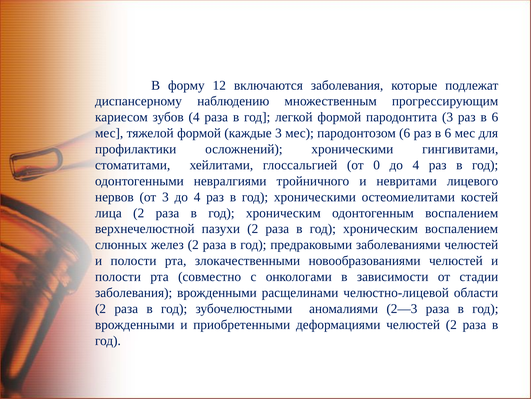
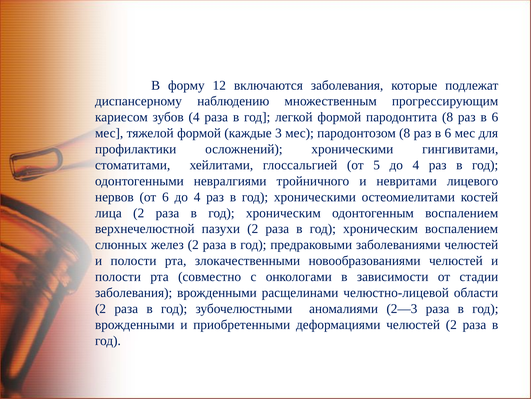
пародонтита 3: 3 -> 8
пародонтозом 6: 6 -> 8
0: 0 -> 5
от 3: 3 -> 6
